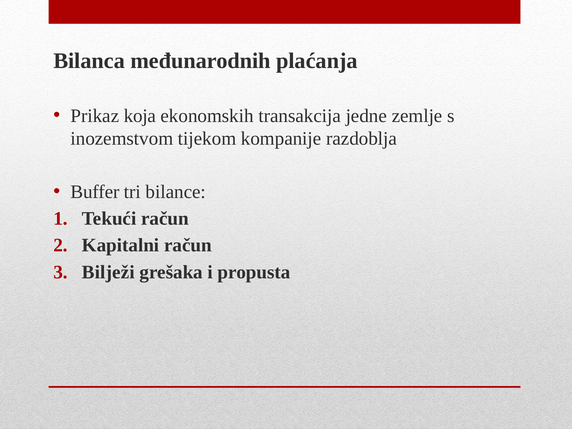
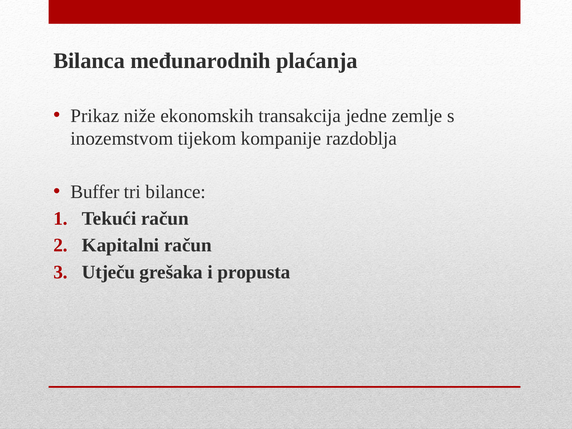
koja: koja -> niže
Bilježi: Bilježi -> Utječu
